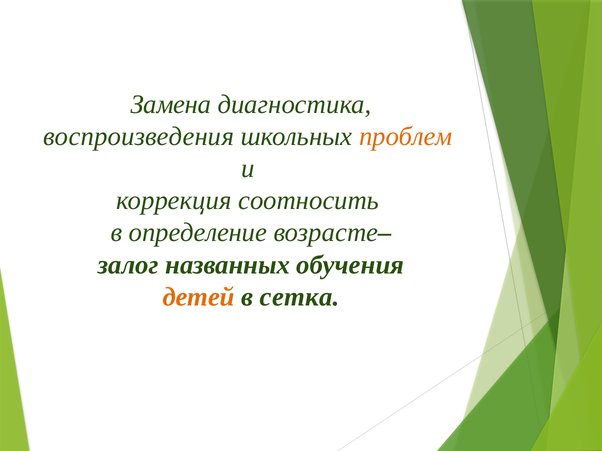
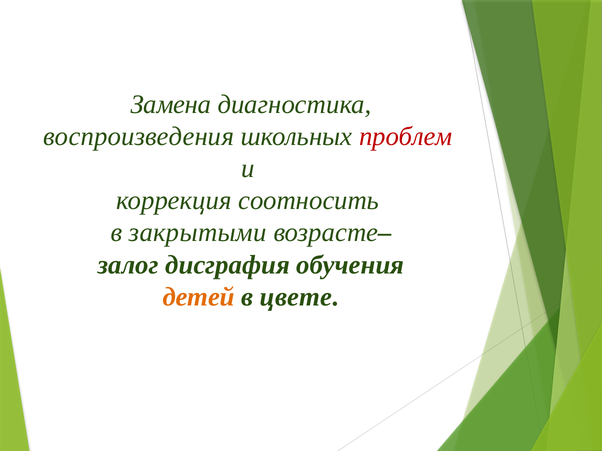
проблем colour: orange -> red
определение: определение -> закрытыми
названных: названных -> дисграфия
сетка: сетка -> цвете
